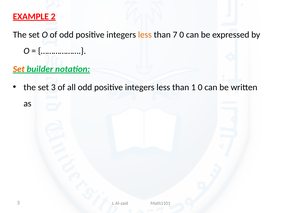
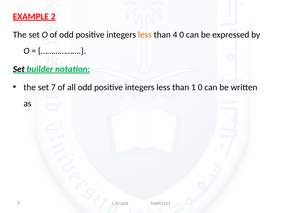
7: 7 -> 4
Set at (19, 69) colour: orange -> black
set 3: 3 -> 7
